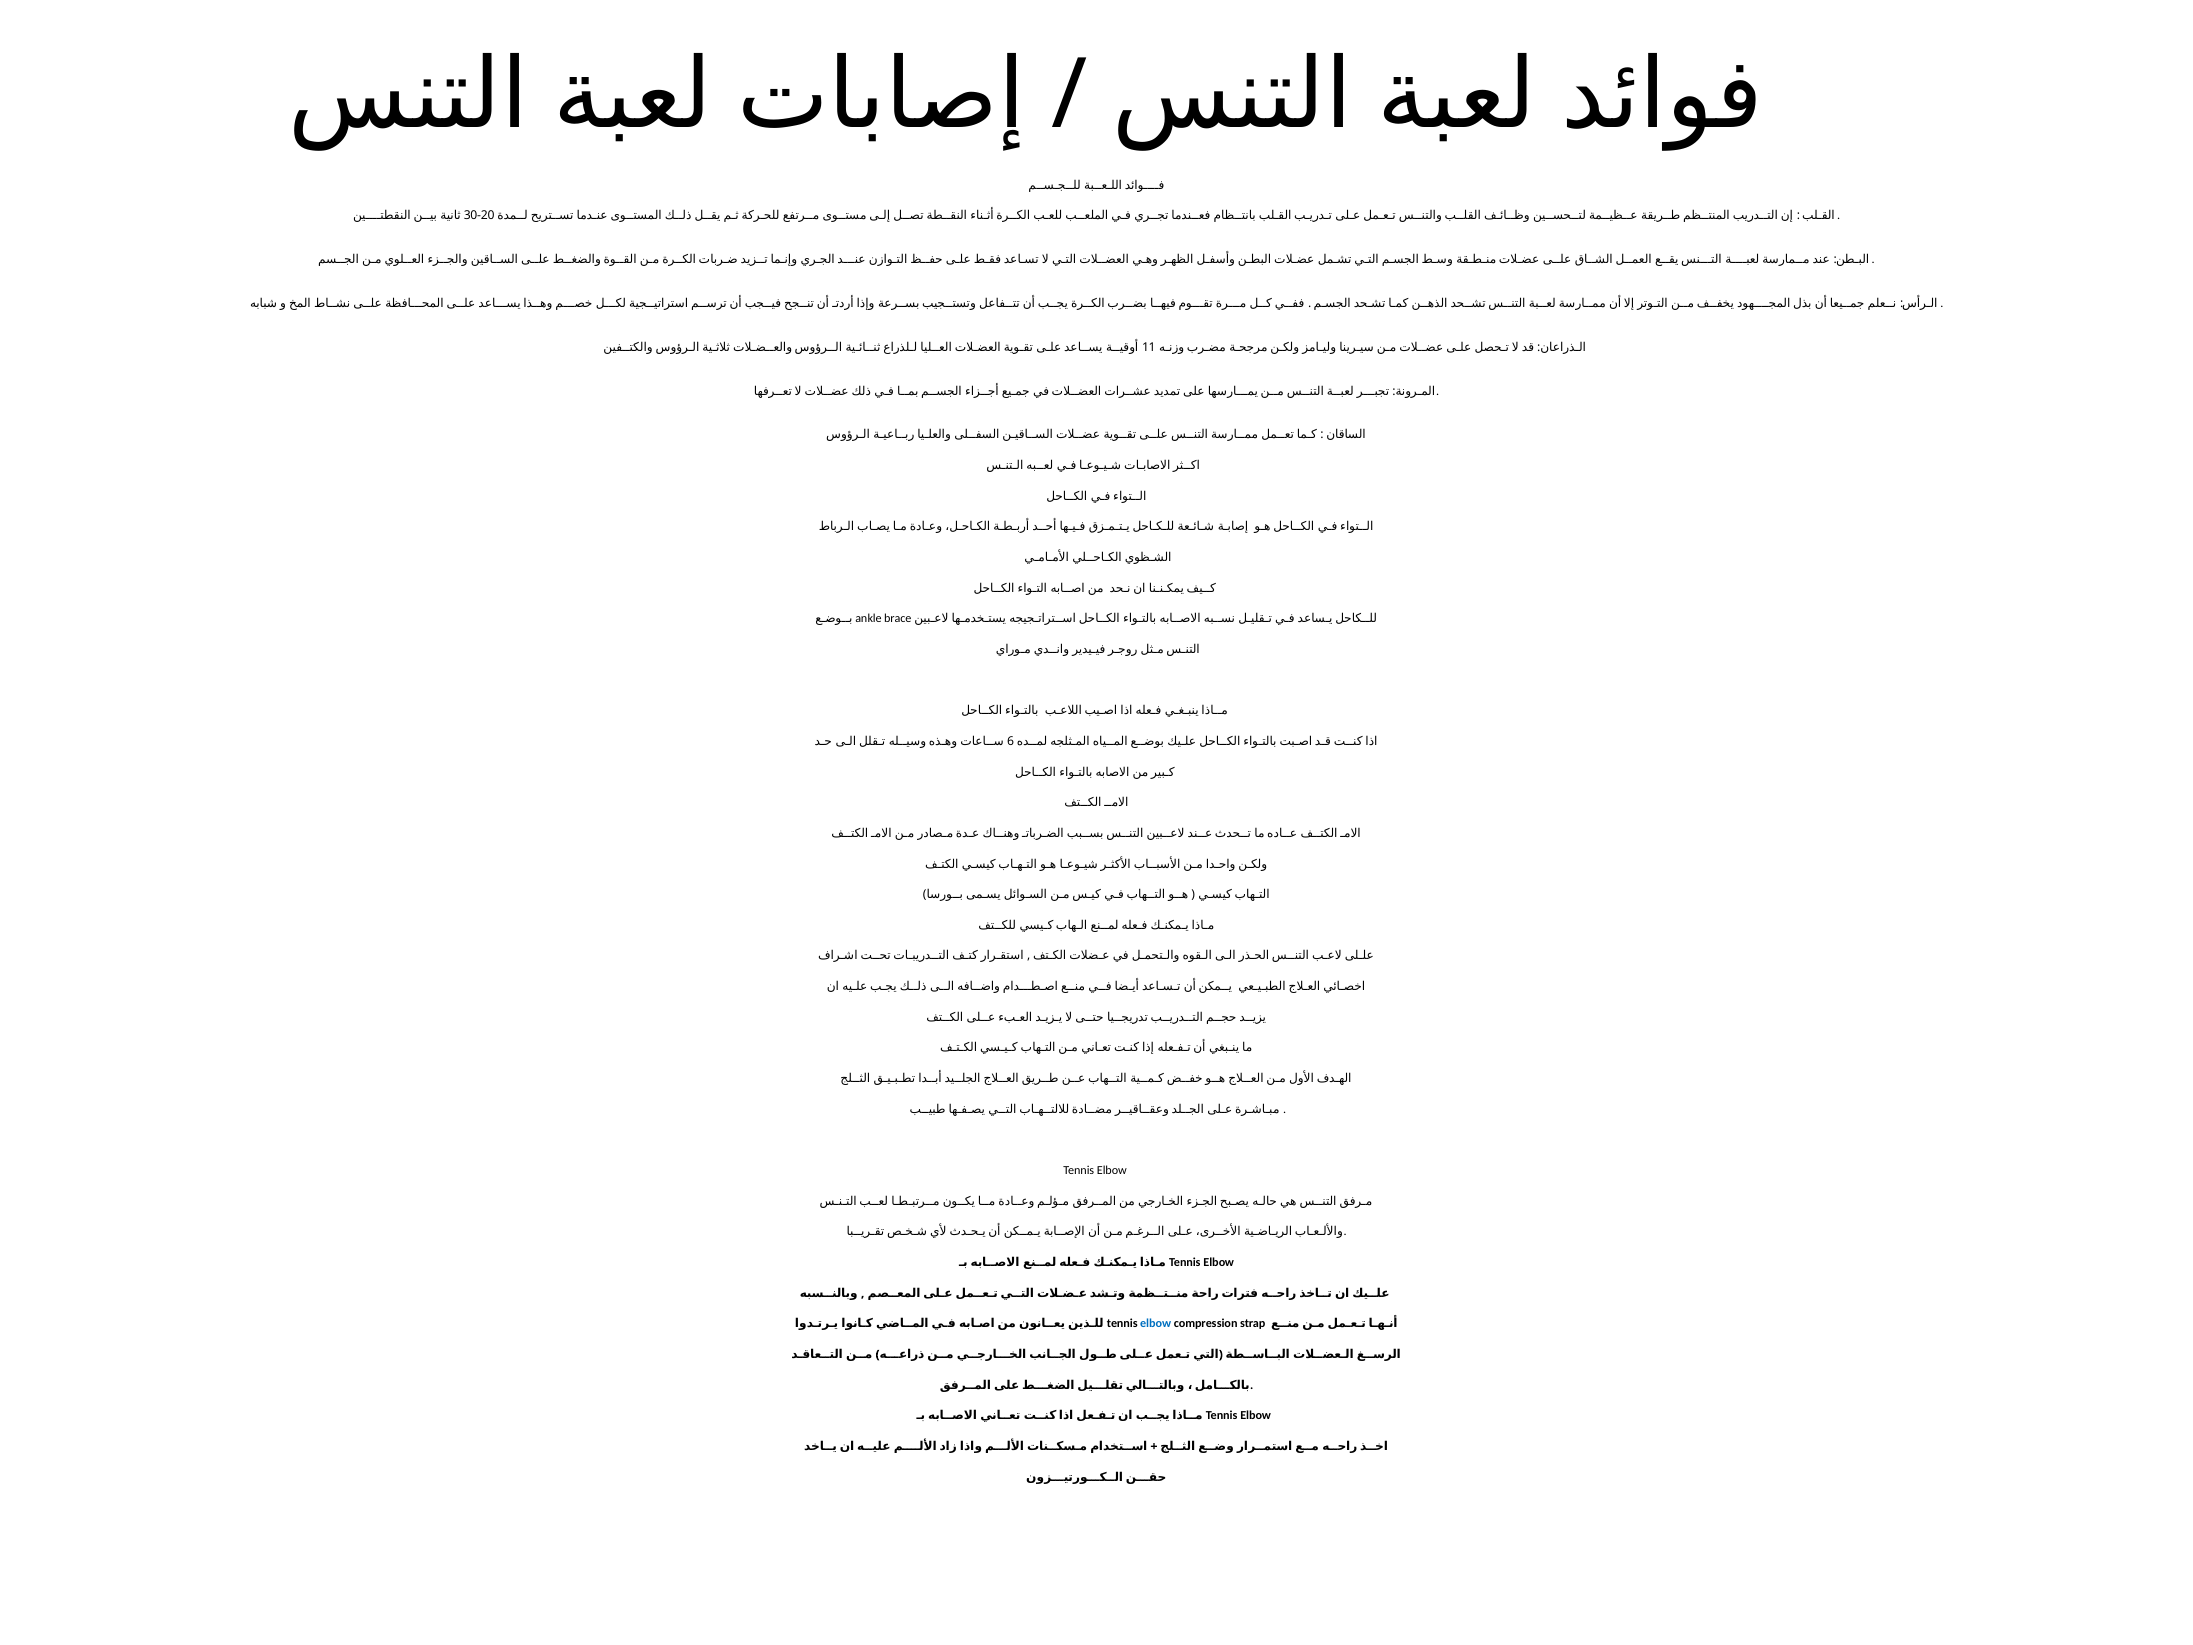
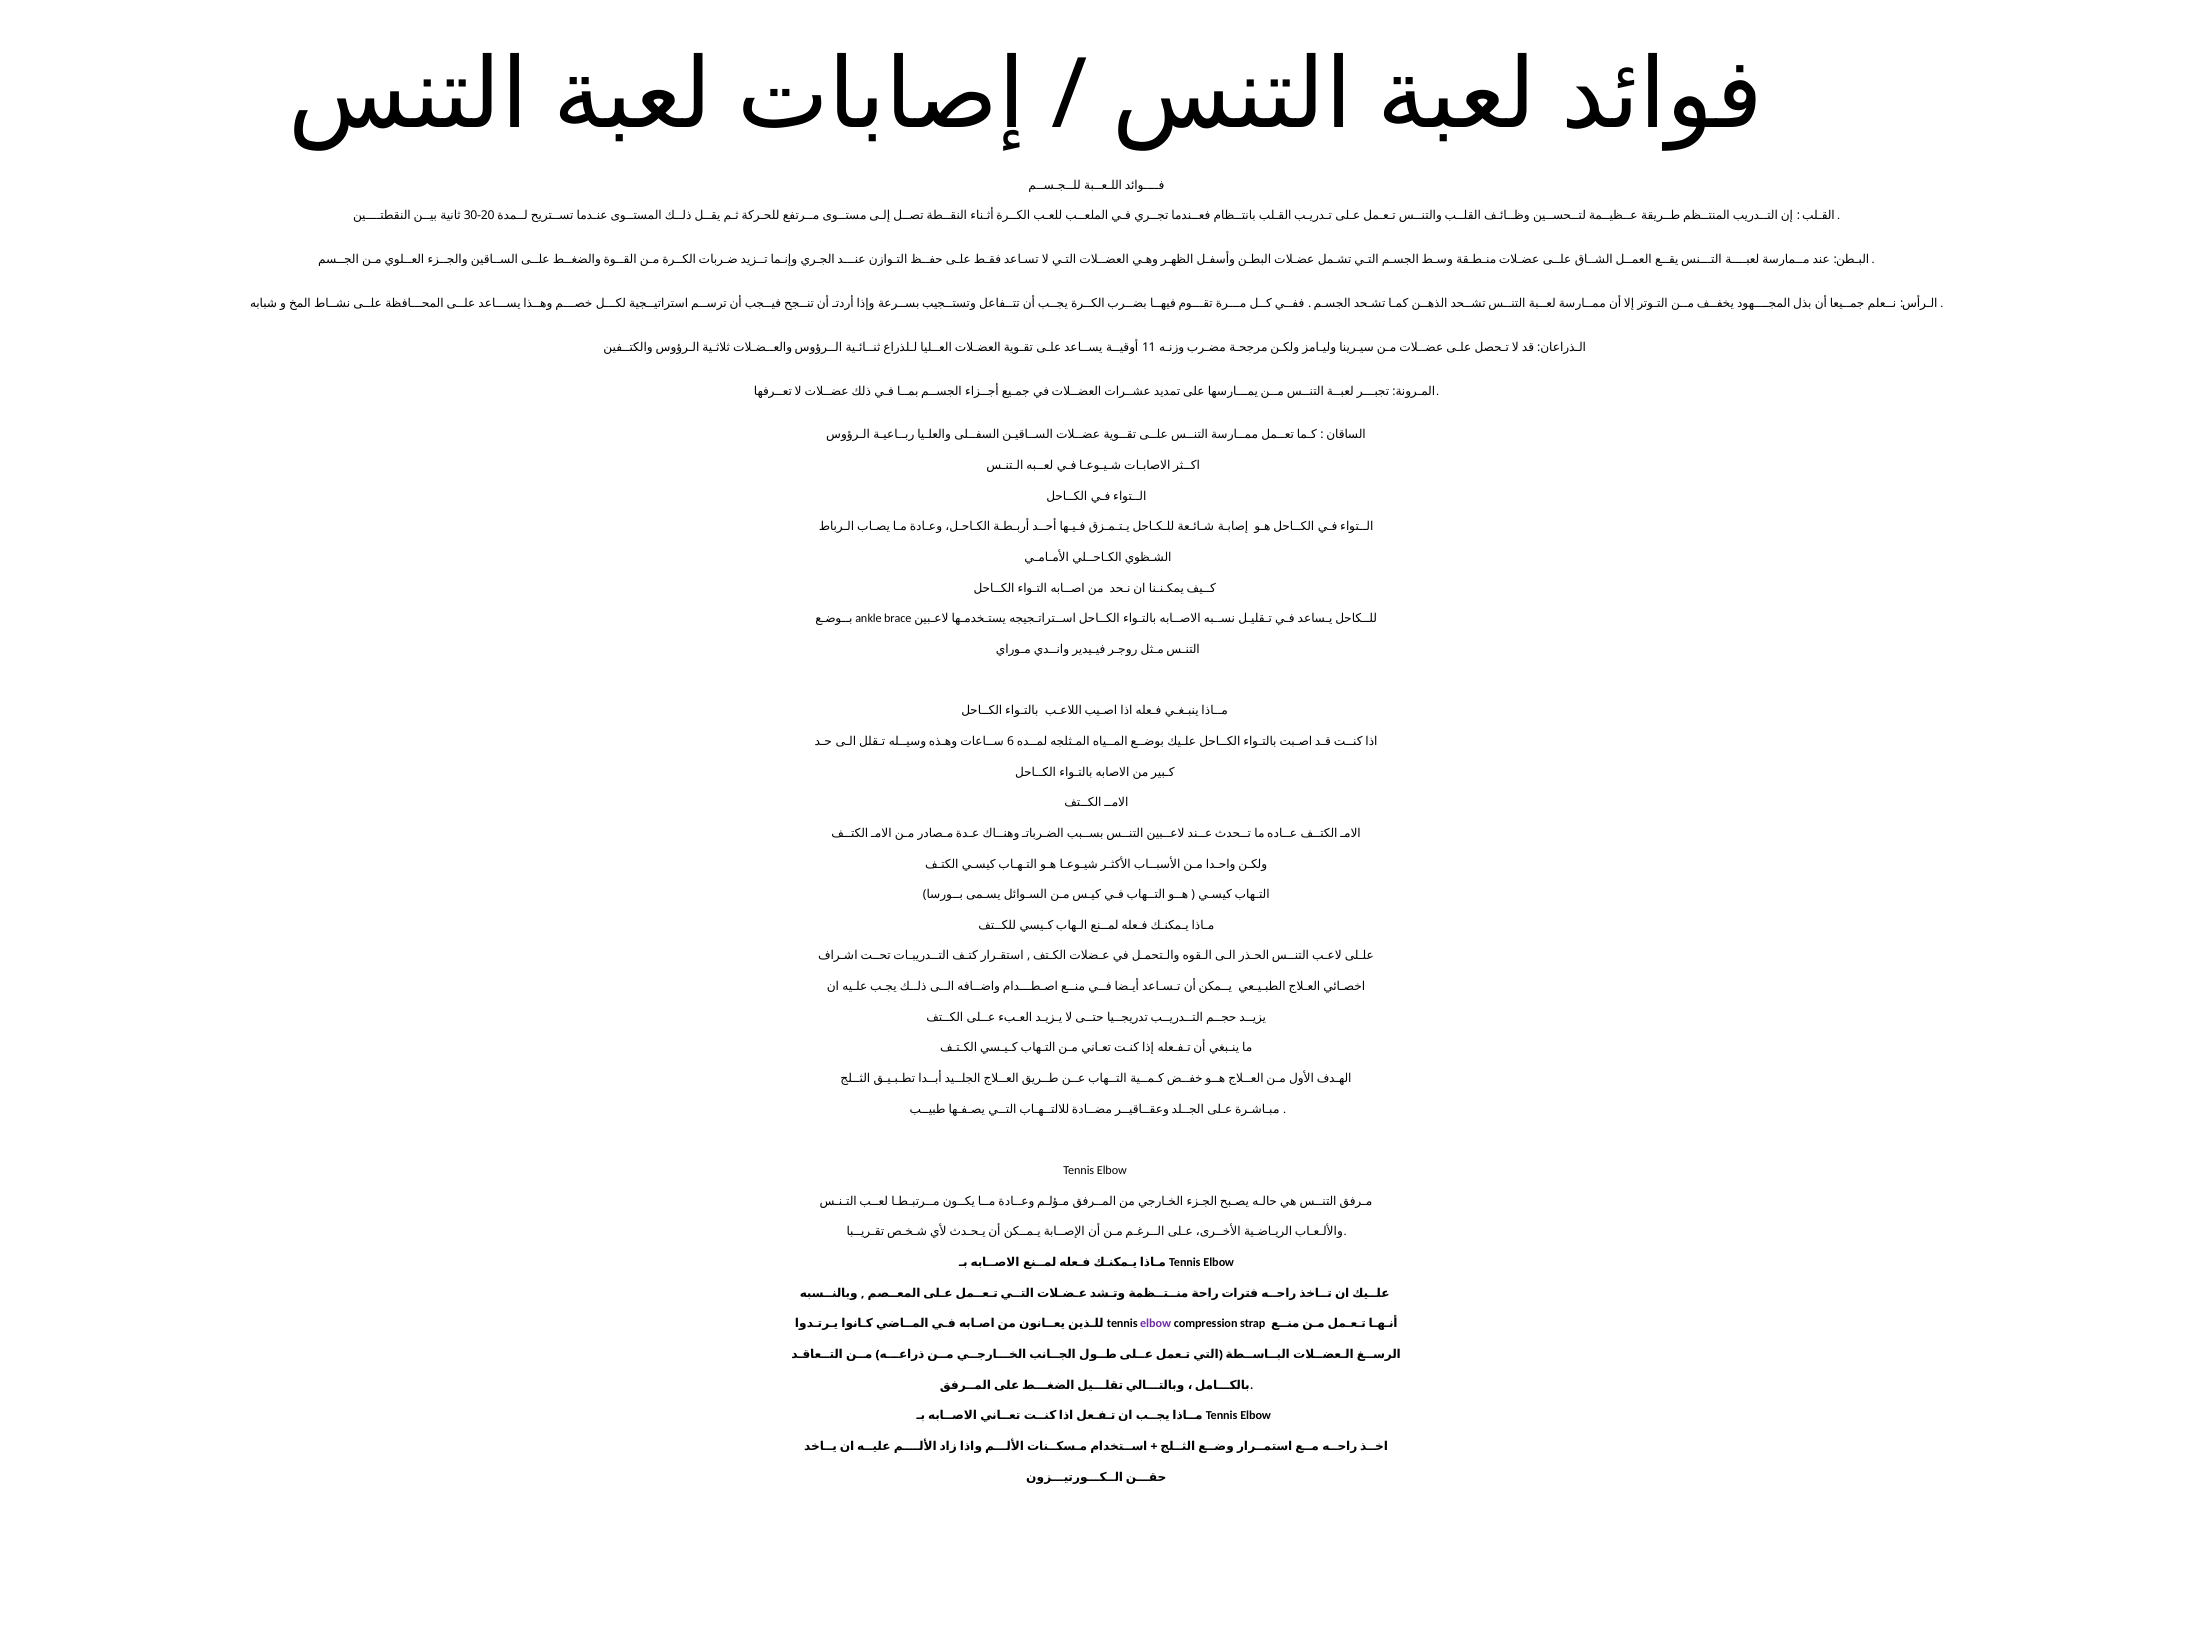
elbow at (1156, 1324) colour: blue -> purple
